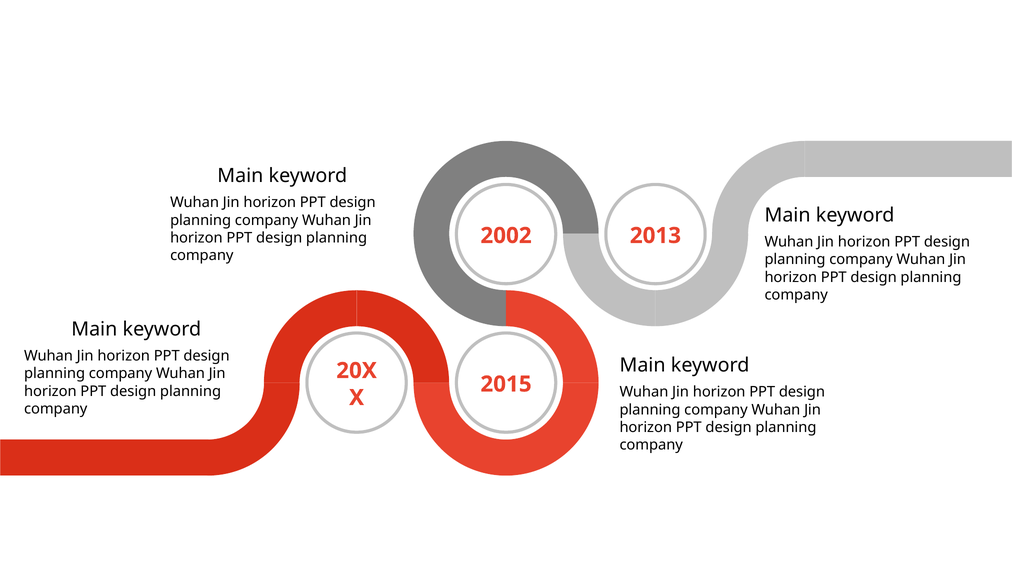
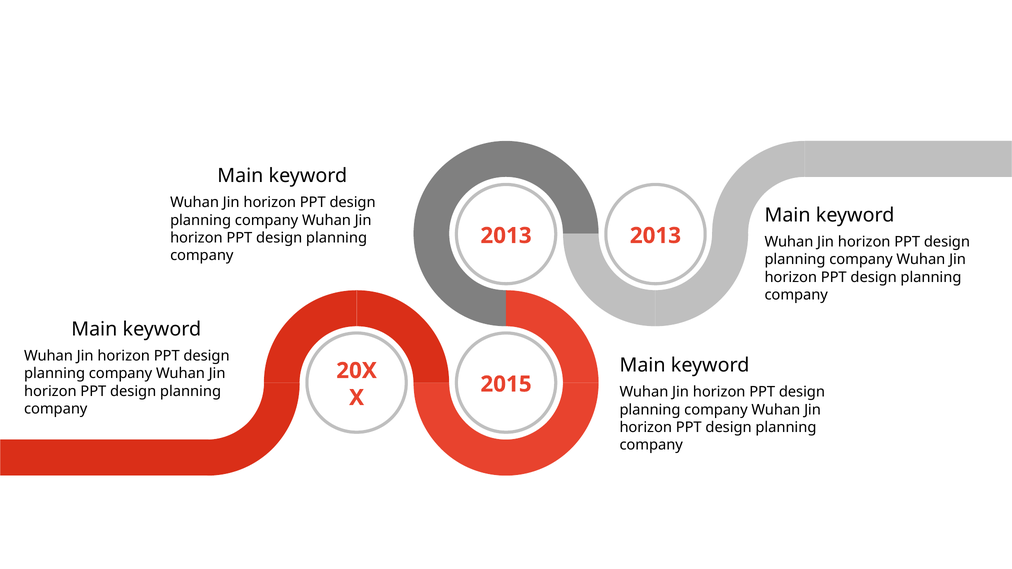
2002 at (506, 236): 2002 -> 2013
